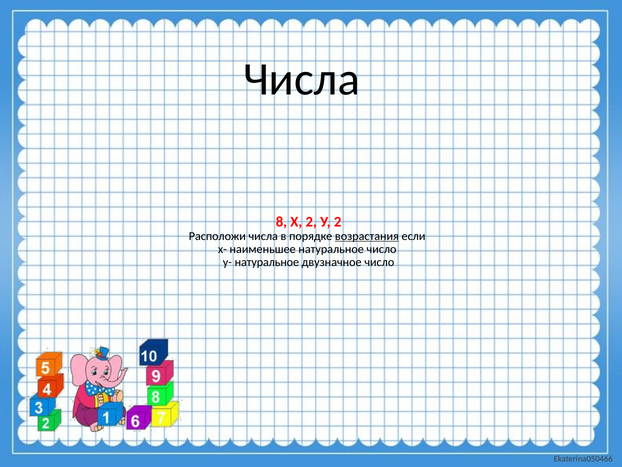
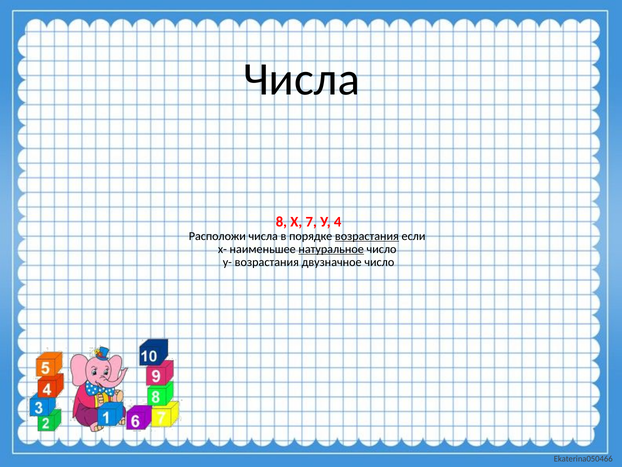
Х 2: 2 -> 7
У 2: 2 -> 4
натуральное at (331, 249) underline: none -> present
у- натуральное: натуральное -> возрастания
